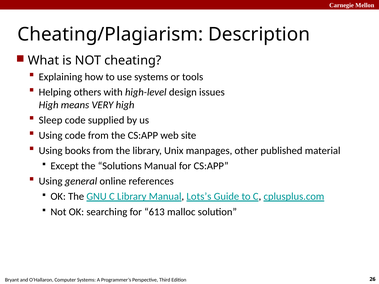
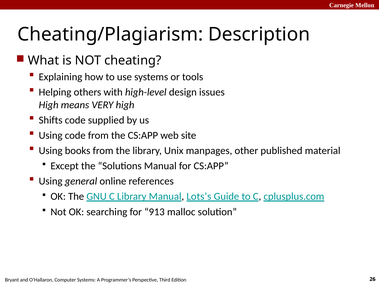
Sleep: Sleep -> Shifts
613: 613 -> 913
